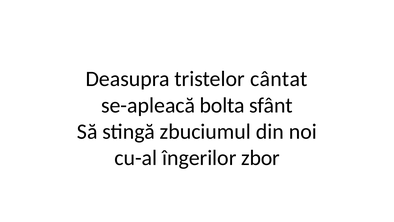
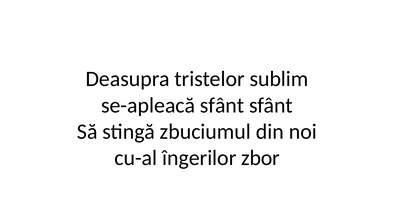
cântat: cântat -> sublim
se-apleacă bolta: bolta -> sfânt
